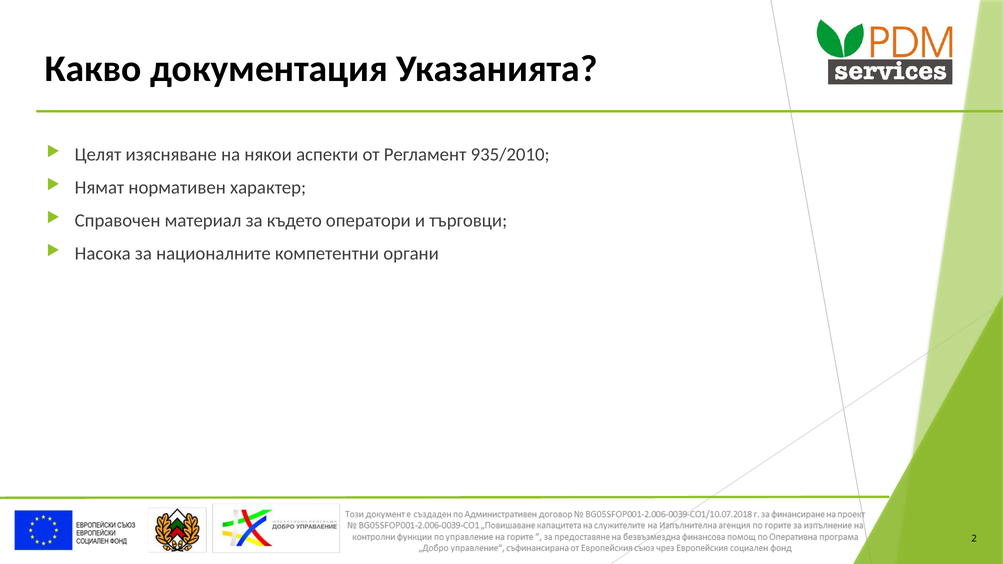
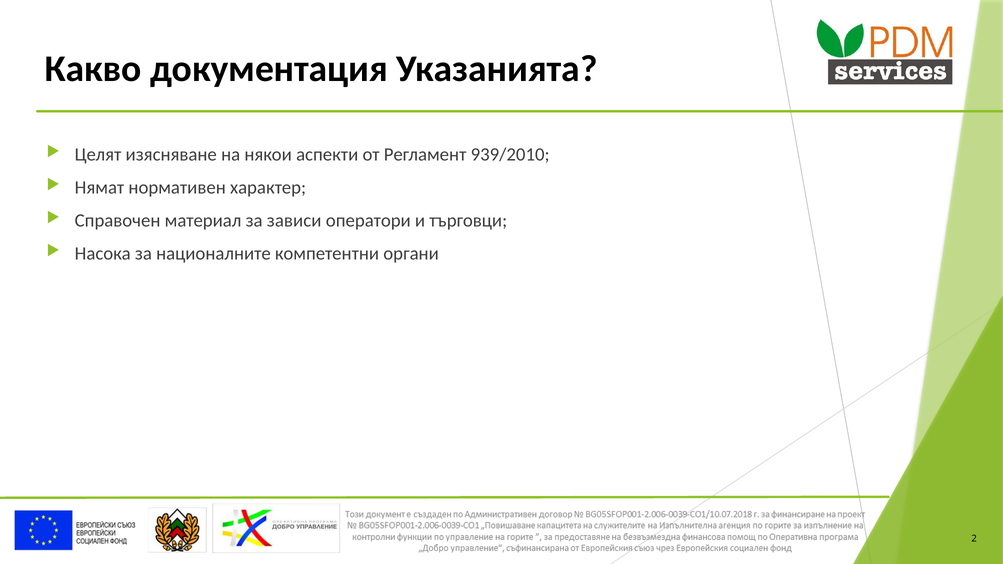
935/2010: 935/2010 -> 939/2010
където: където -> зависи
